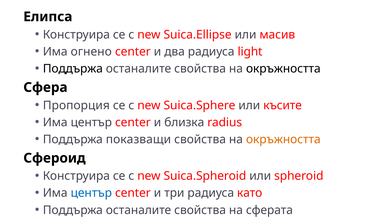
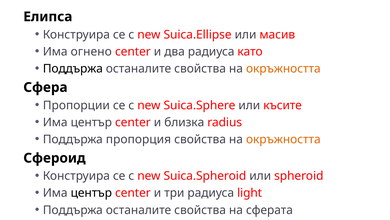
light: light -> като
окръжността at (283, 69) colour: black -> orange
Пропорция: Пропорция -> Пропорции
показващи: показващи -> пропорция
център at (91, 193) colour: blue -> black
като: като -> light
